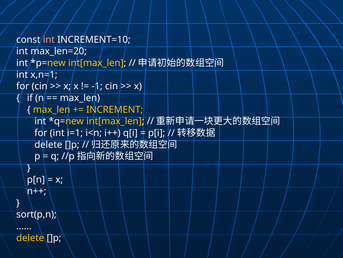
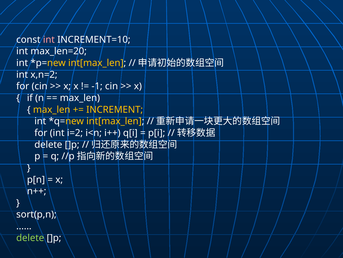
x,n=1: x,n=1 -> x,n=2
i=1: i=1 -> i=2
delete at (30, 237) colour: yellow -> light green
